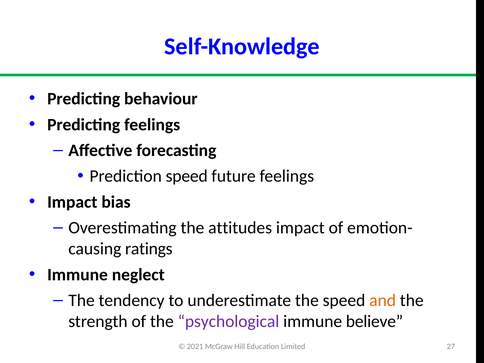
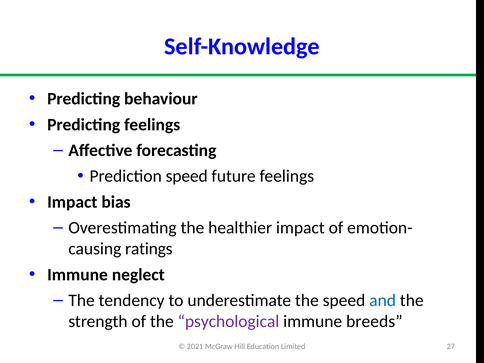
attitudes: attitudes -> healthier
and colour: orange -> blue
believe: believe -> breeds
